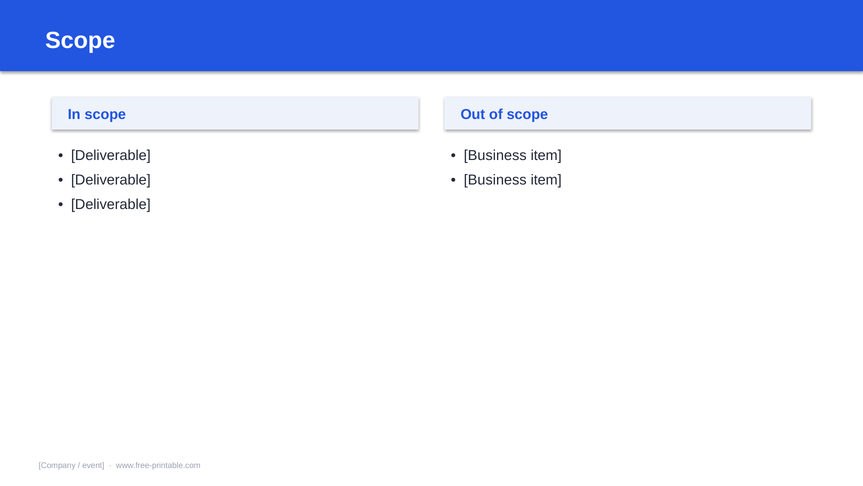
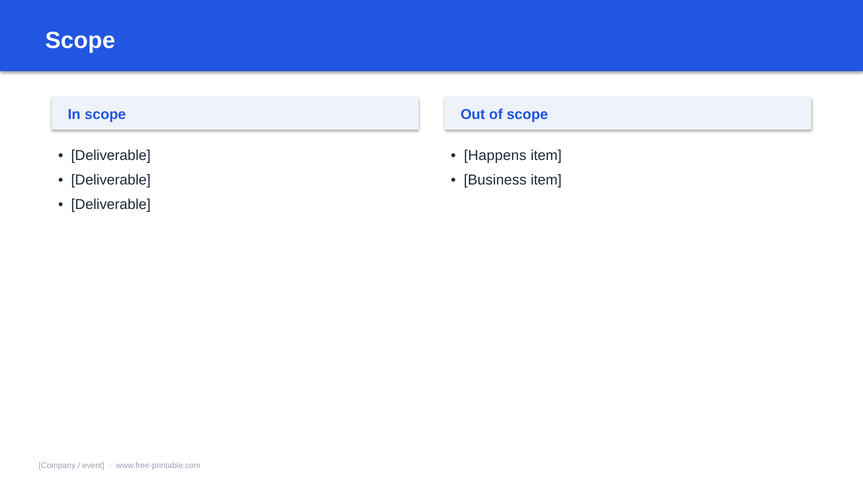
Business at (495, 155): Business -> Happens
